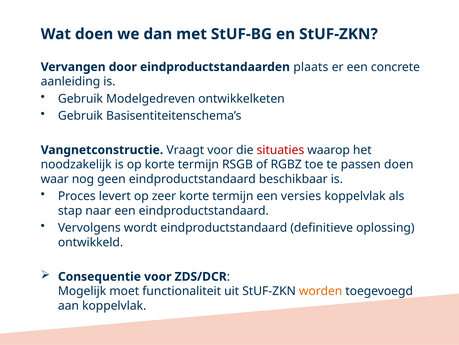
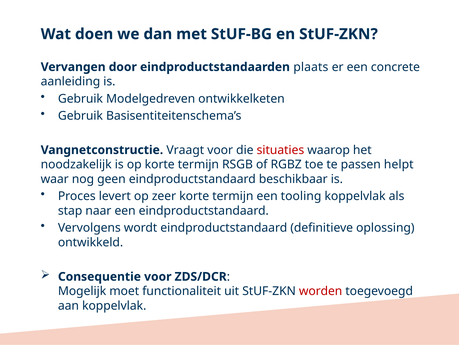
passen doen: doen -> helpt
versies: versies -> tooling
worden colour: orange -> red
